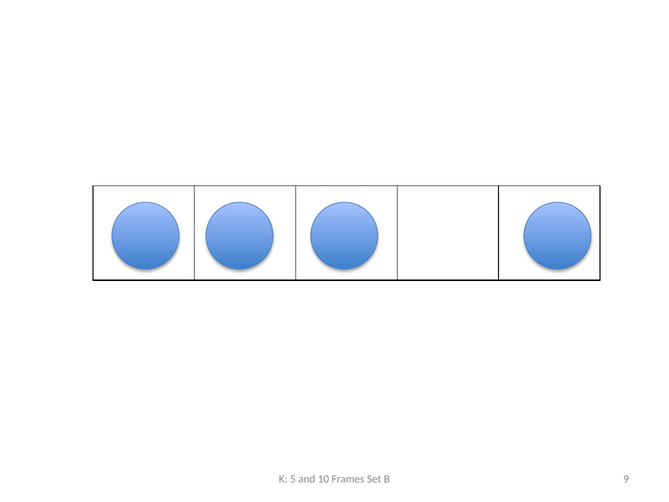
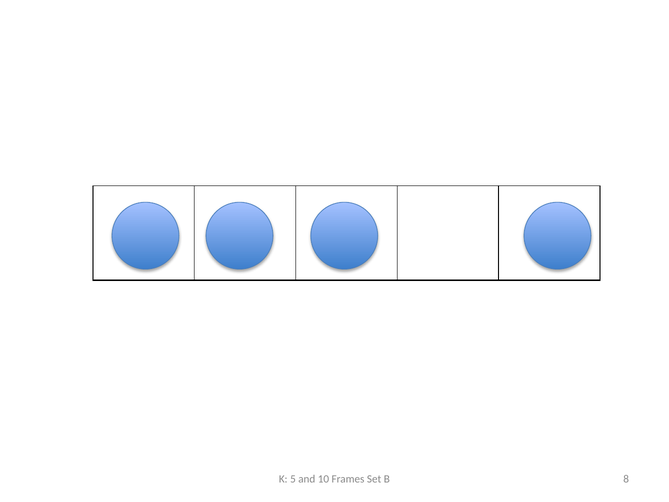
9: 9 -> 8
